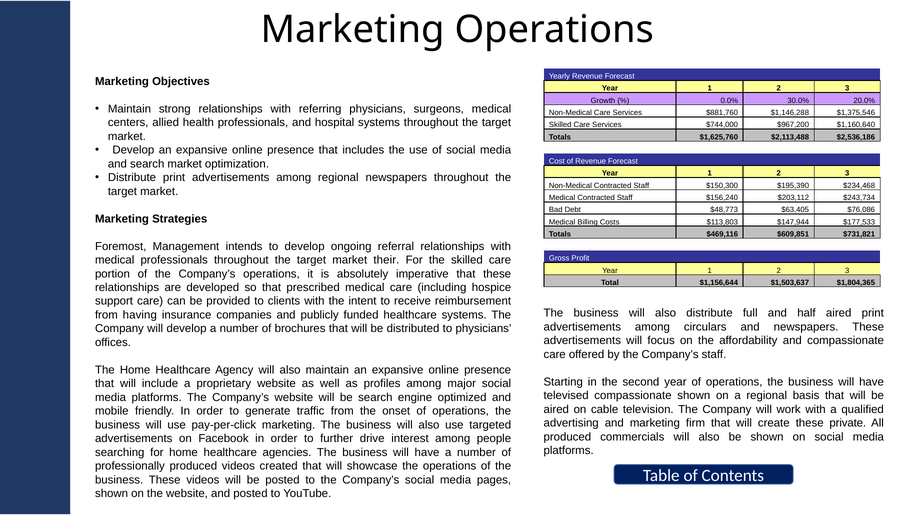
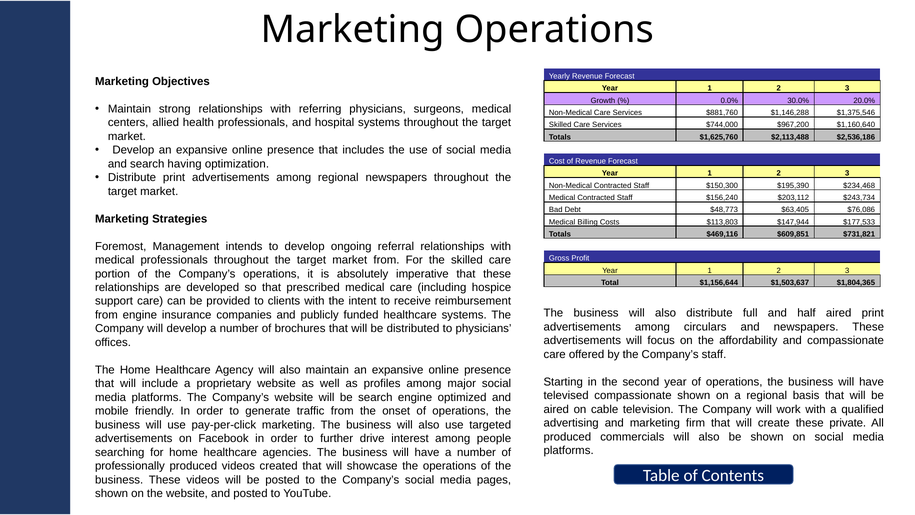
search market: market -> having
market their: their -> from
from having: having -> engine
